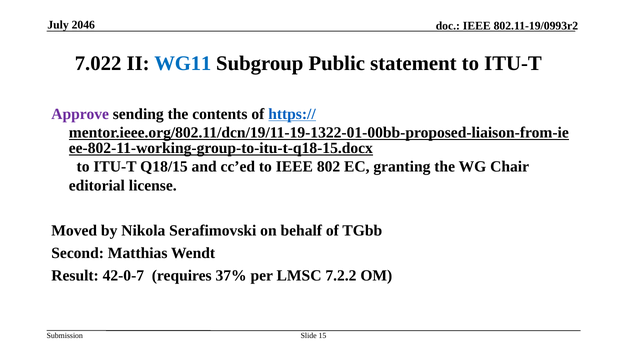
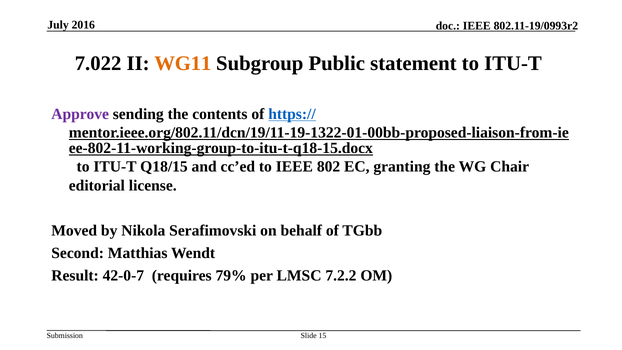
2046: 2046 -> 2016
WG11 colour: blue -> orange
37%: 37% -> 79%
